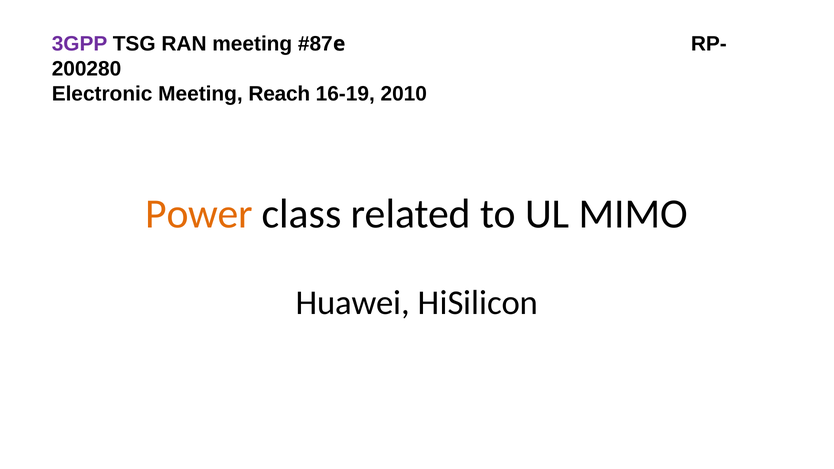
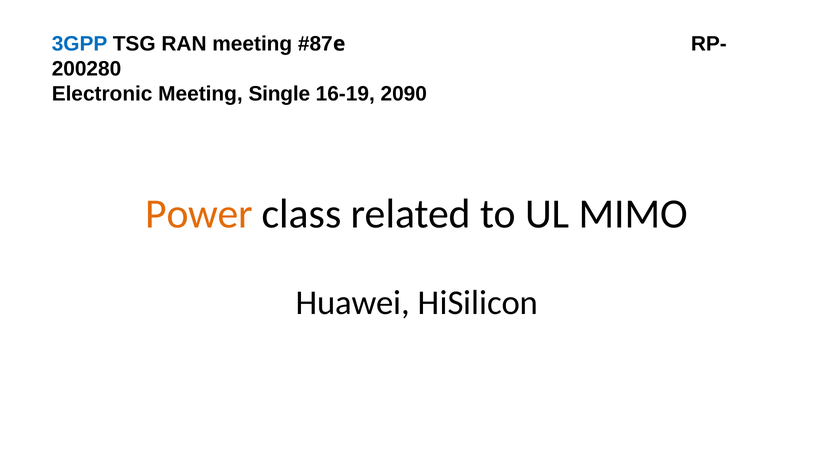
3GPP colour: purple -> blue
Reach: Reach -> Single
2010: 2010 -> 2090
